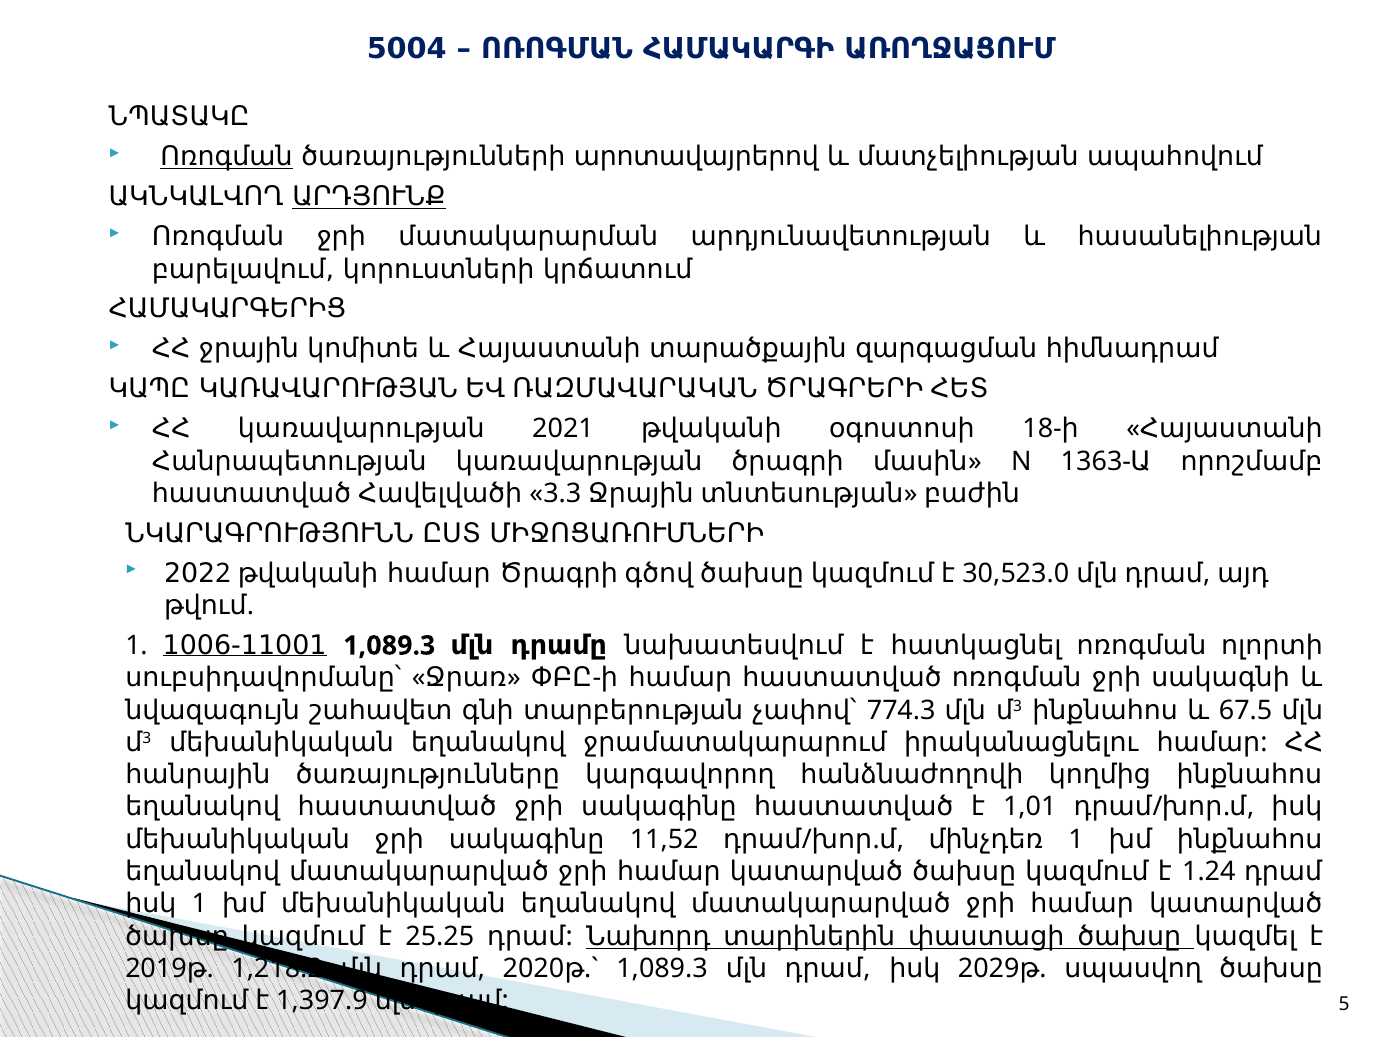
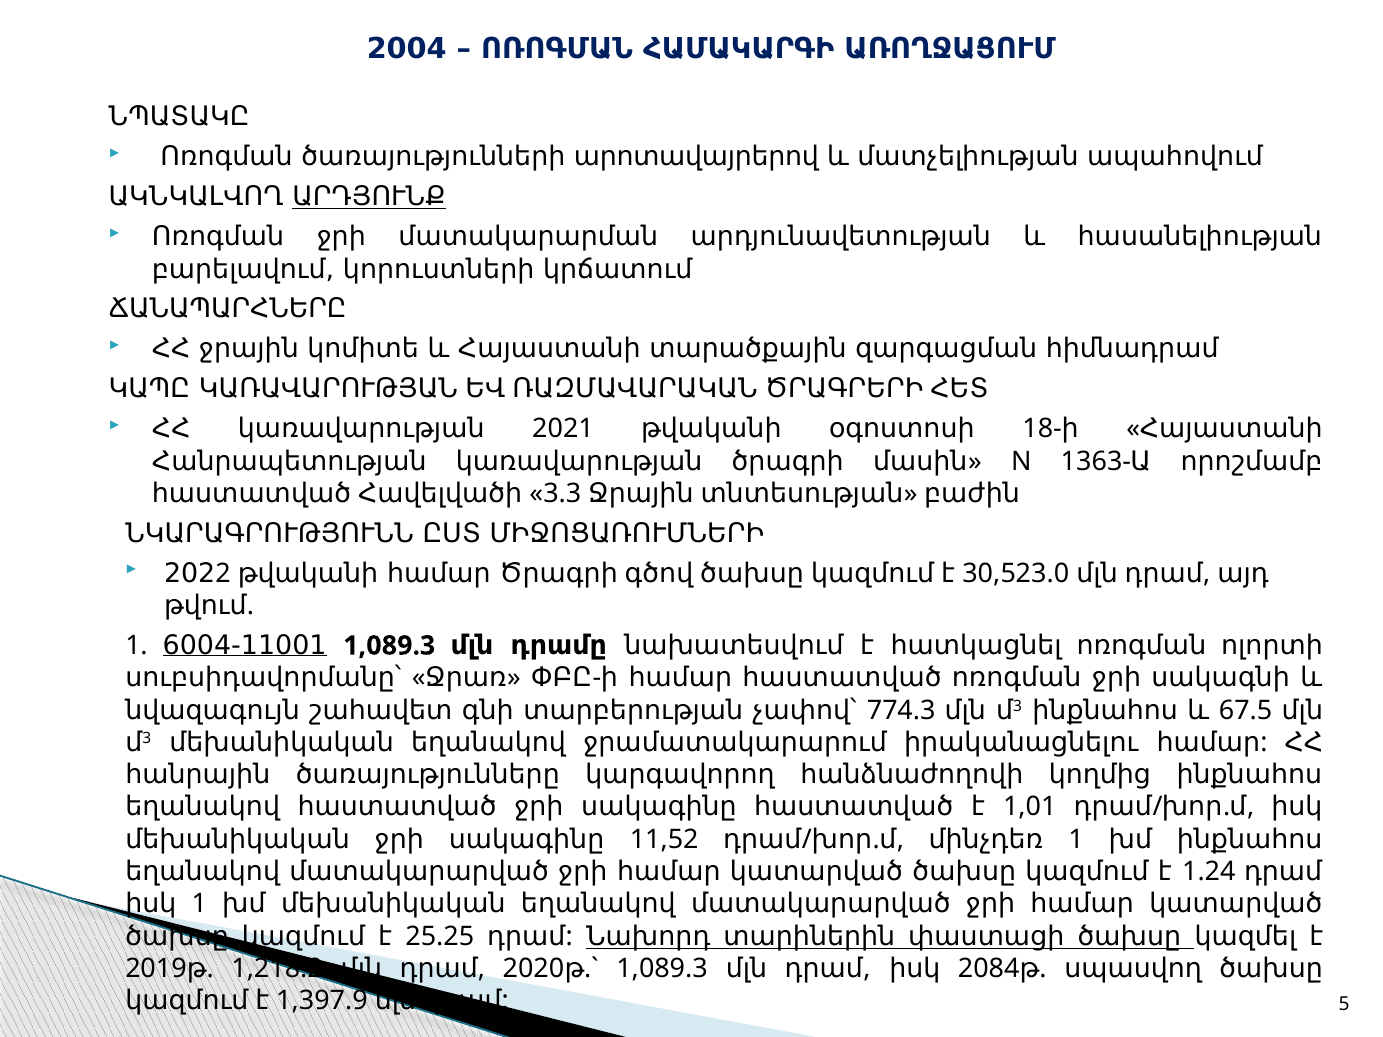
5004: 5004 -> 2004
Ոռոգման at (227, 157) underline: present -> none
ՀԱՄԱԿԱՐԳԵՐԻՑ: ՀԱՄԱԿԱՐԳԵՐԻՑ -> ՃԱՆԱՊԱՐՀՆԵՐԸ
1006-11001: 1006-11001 -> 6004-11001
2029: 2029 -> 2084
